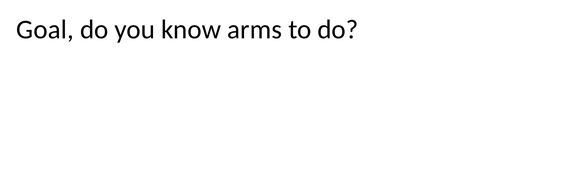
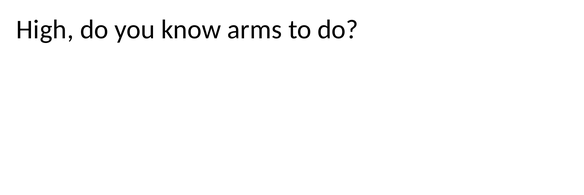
Goal: Goal -> High
